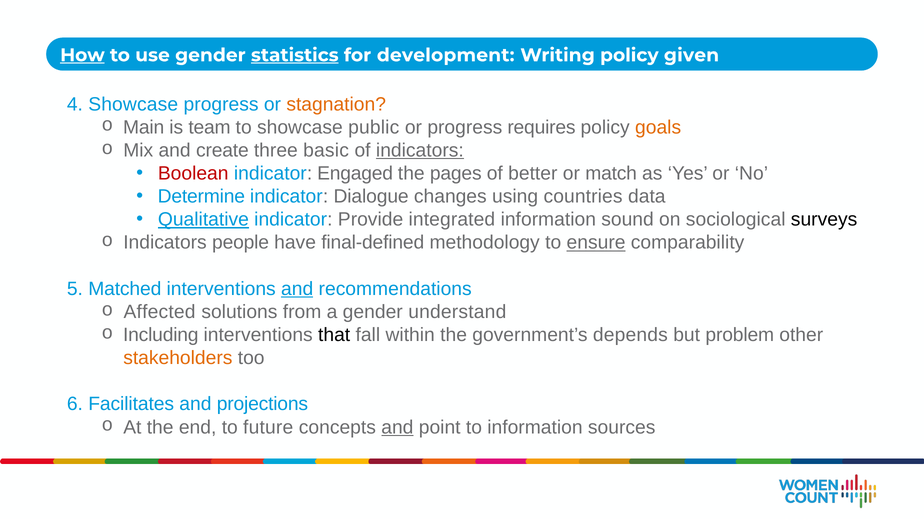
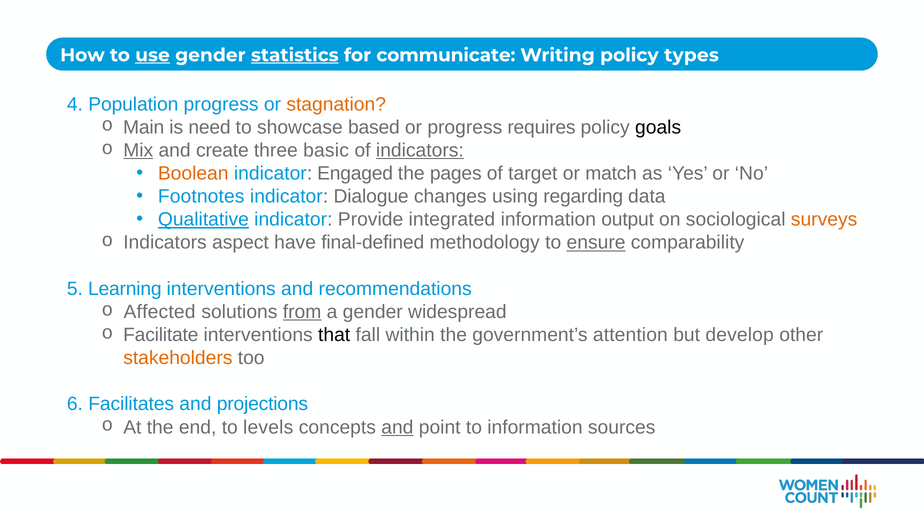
How underline: present -> none
use underline: none -> present
development: development -> communicate
given: given -> types
4 Showcase: Showcase -> Population
team: team -> need
public: public -> based
goals colour: orange -> black
Mix underline: none -> present
Boolean colour: red -> orange
better: better -> target
Determine: Determine -> Footnotes
countries: countries -> regarding
sound: sound -> output
surveys colour: black -> orange
people: people -> aspect
Matched: Matched -> Learning
and at (297, 289) underline: present -> none
from underline: none -> present
understand: understand -> widespread
Including: Including -> Facilitate
depends: depends -> attention
problem: problem -> develop
future: future -> levels
